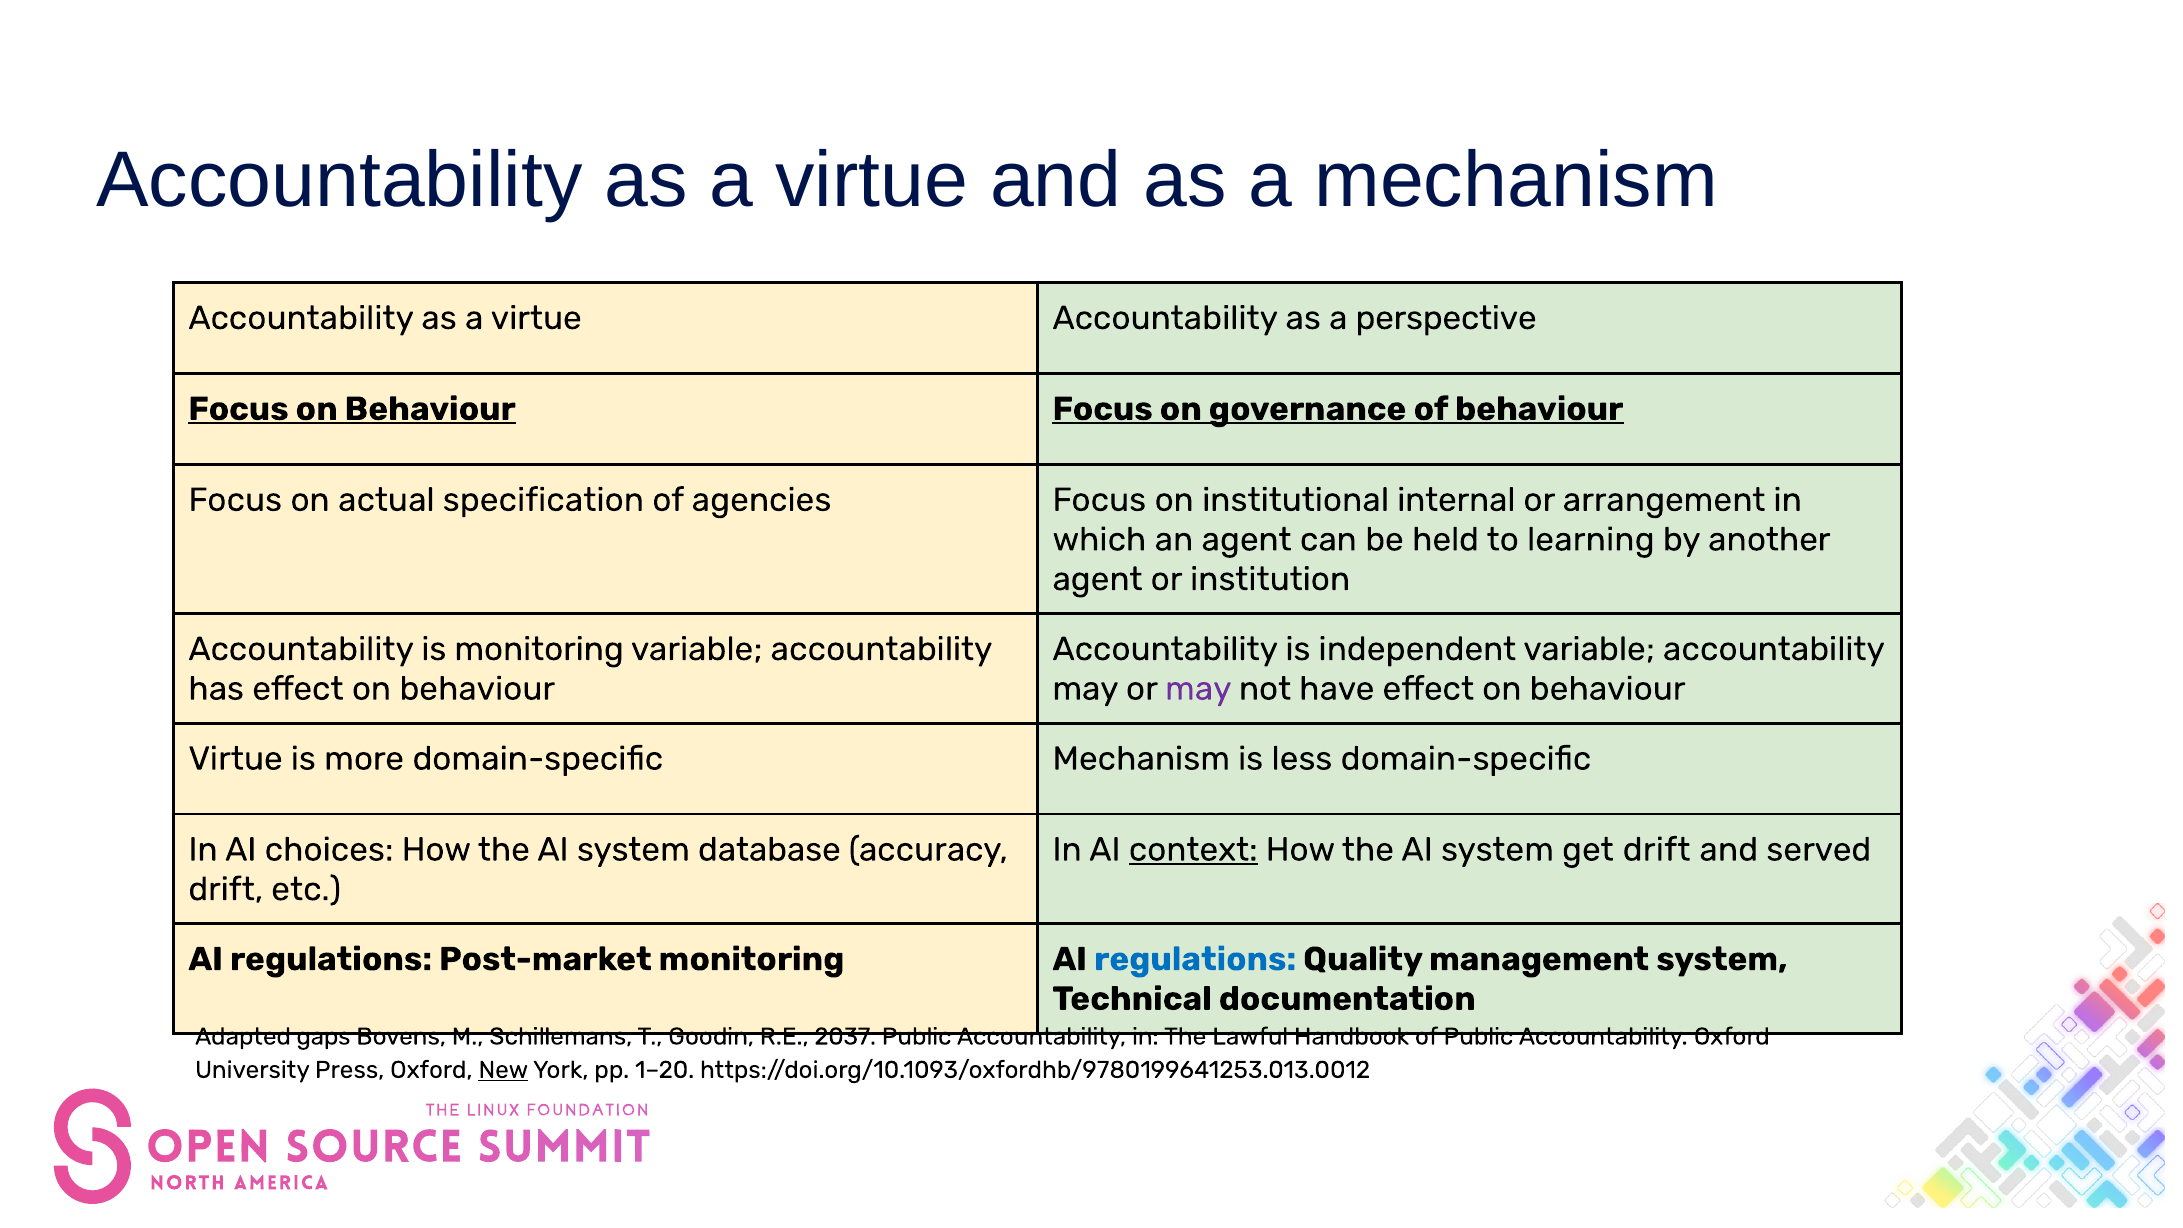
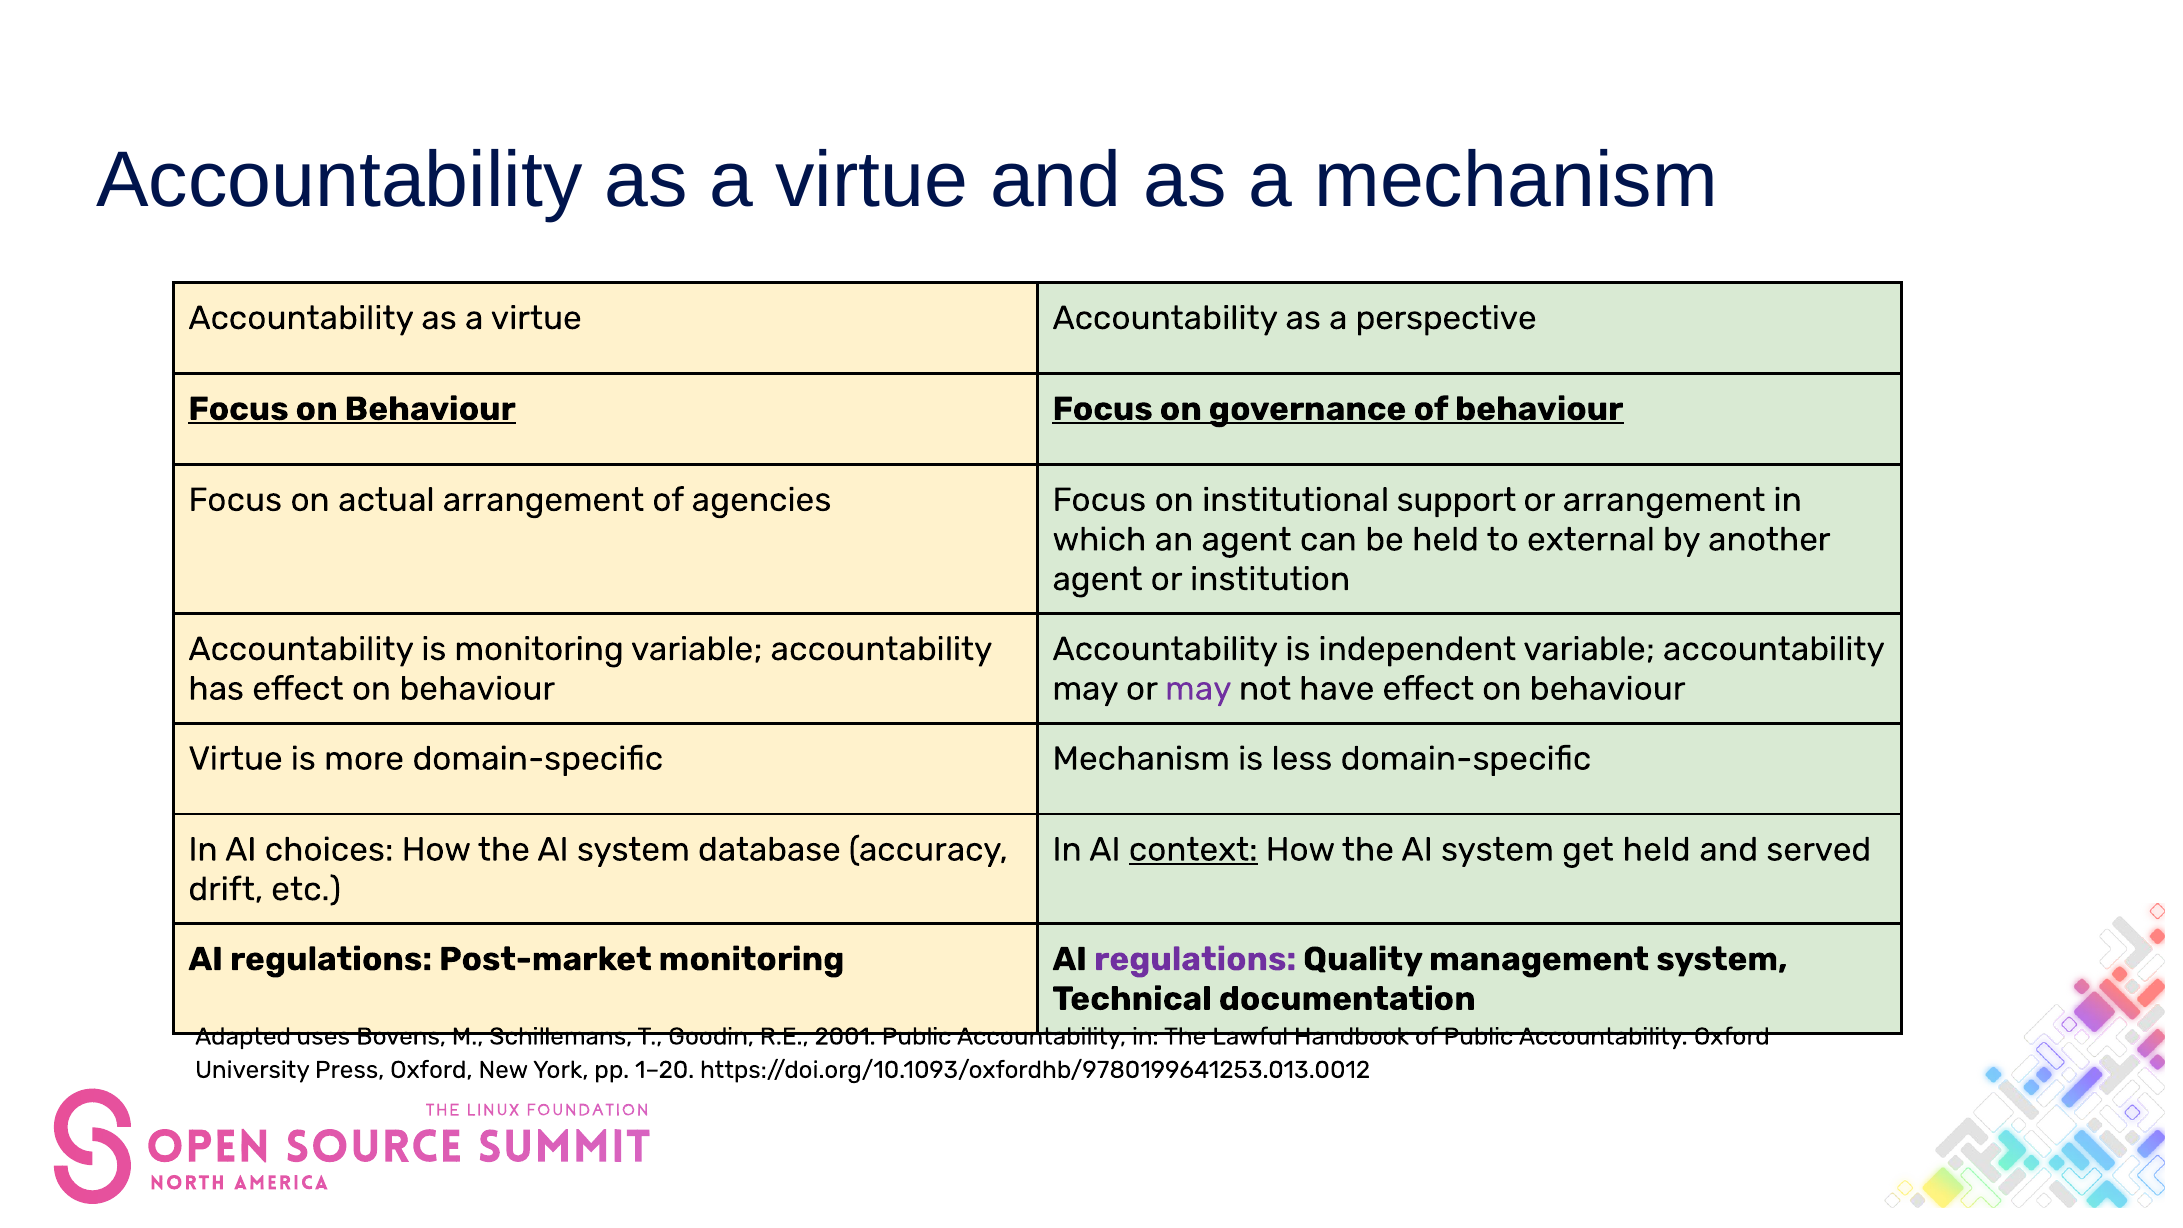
actual specification: specification -> arrangement
internal: internal -> support
learning: learning -> external
get drift: drift -> held
regulations at (1195, 959) colour: blue -> purple
gaps: gaps -> uses
2037: 2037 -> 2001
New underline: present -> none
